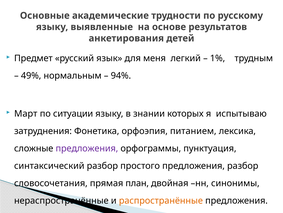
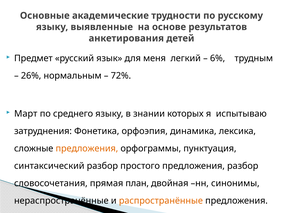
1%: 1% -> 6%
49%: 49% -> 26%
94%: 94% -> 72%
ситуации: ситуации -> среднего
питанием: питанием -> динамика
предложения at (87, 148) colour: purple -> orange
